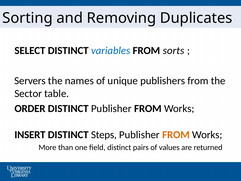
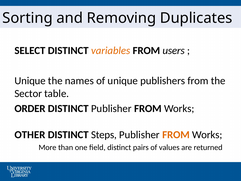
variables colour: blue -> orange
sorts: sorts -> users
Servers at (30, 81): Servers -> Unique
INSERT: INSERT -> OTHER
